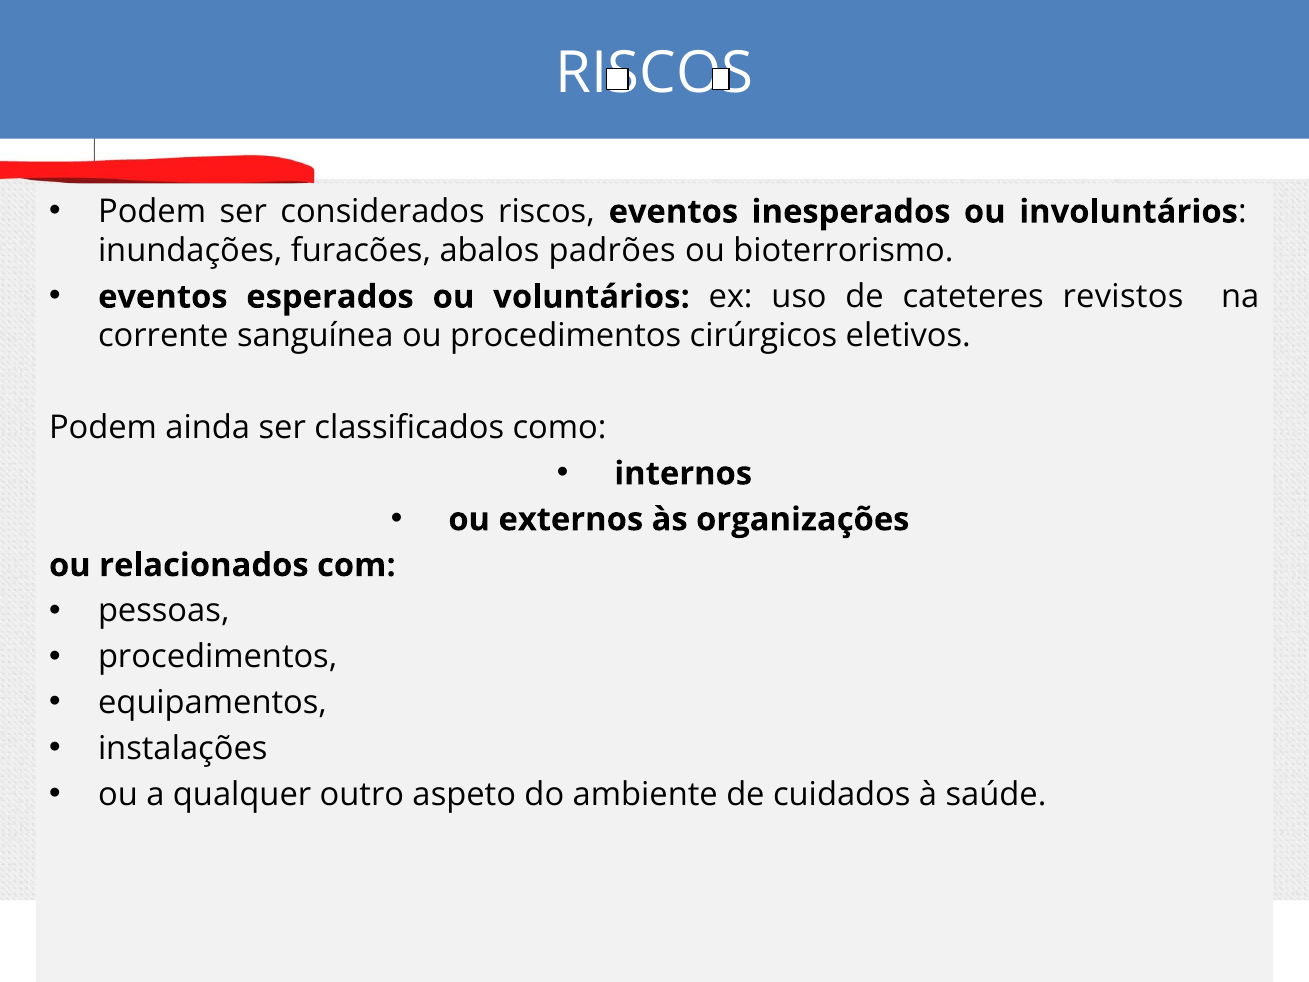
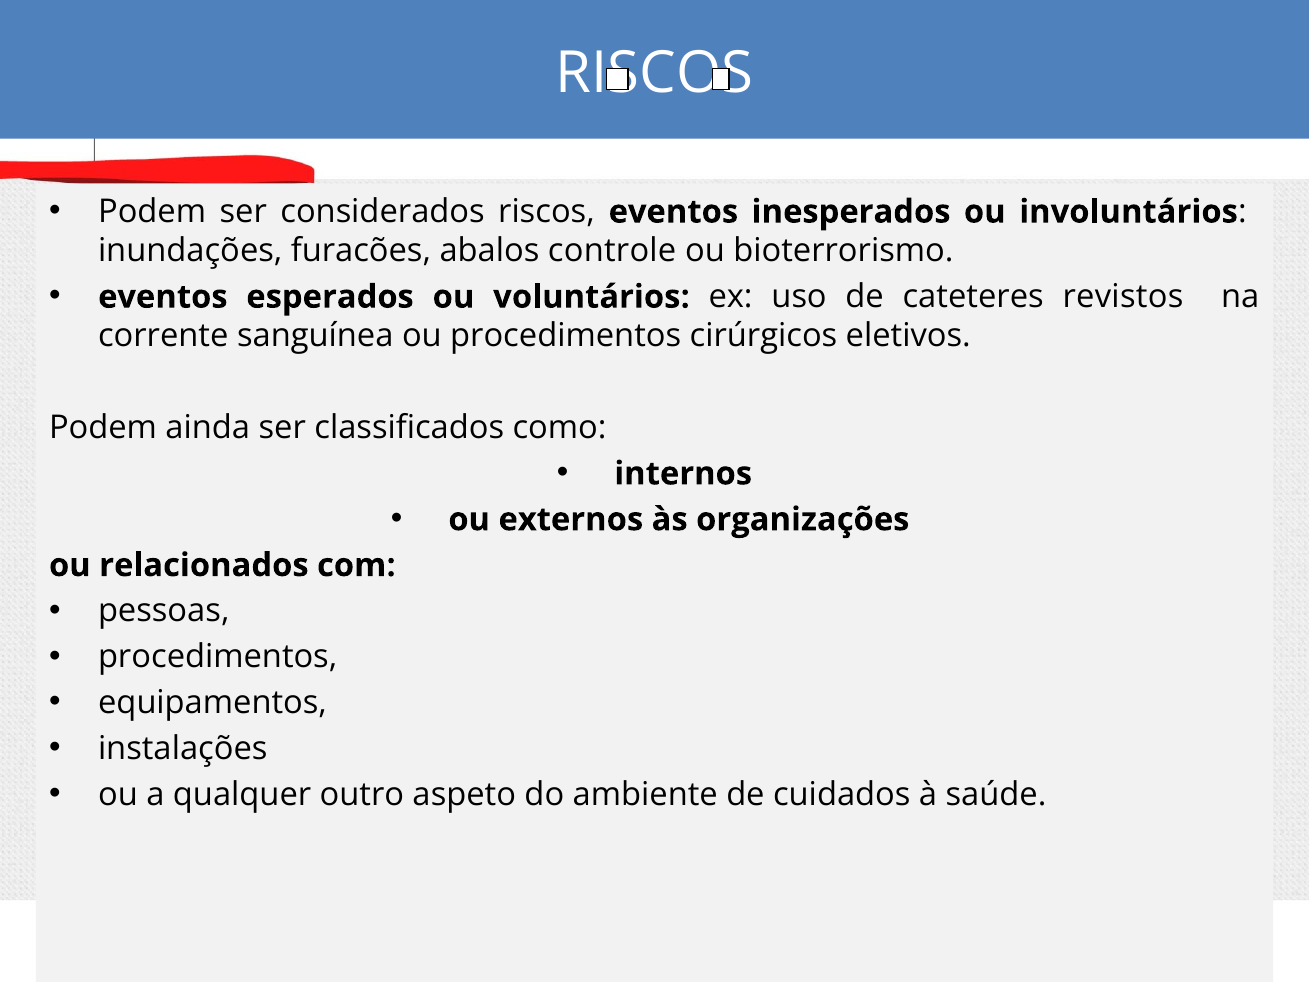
padrões: padrões -> controle
